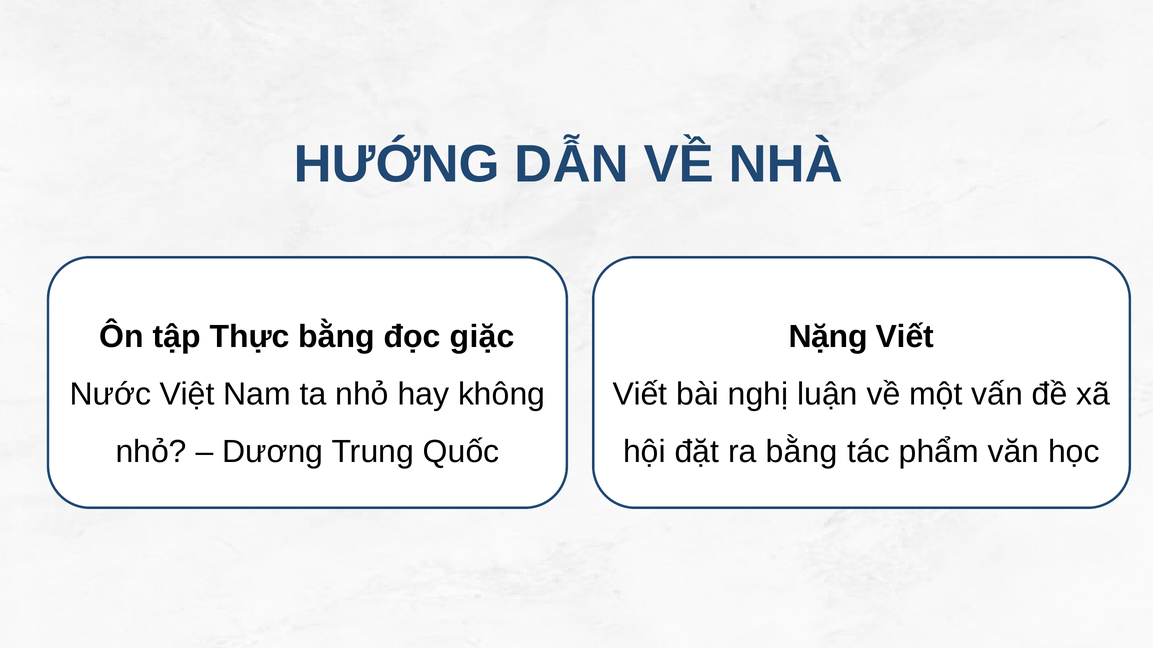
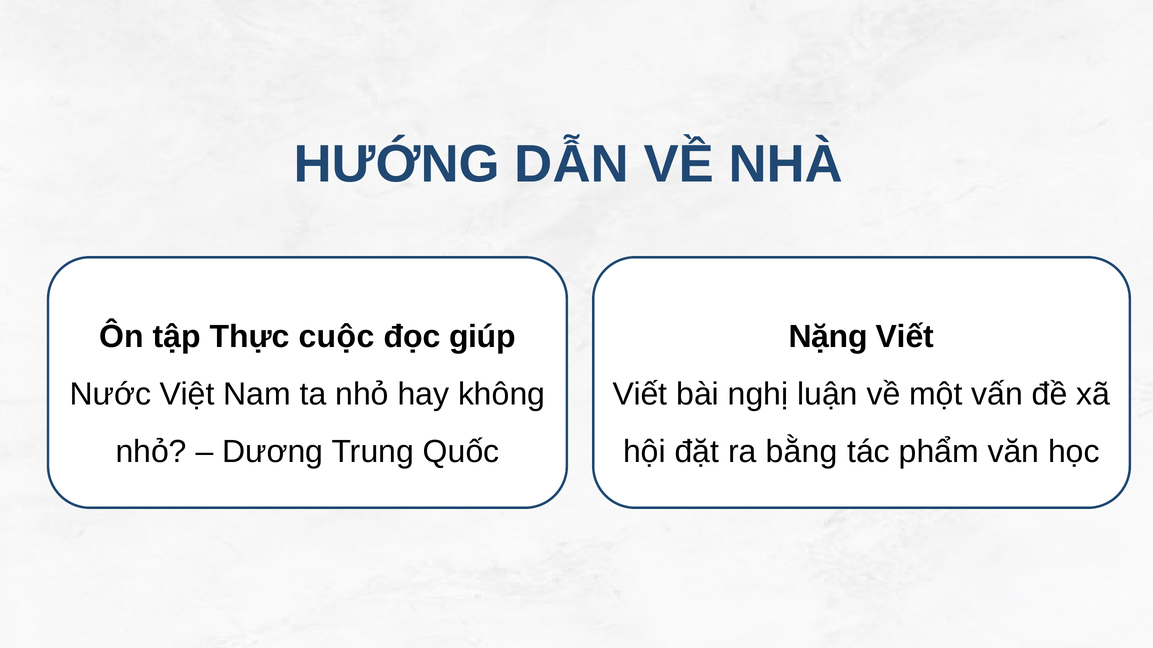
Thực bằng: bằng -> cuộc
giặc: giặc -> giúp
